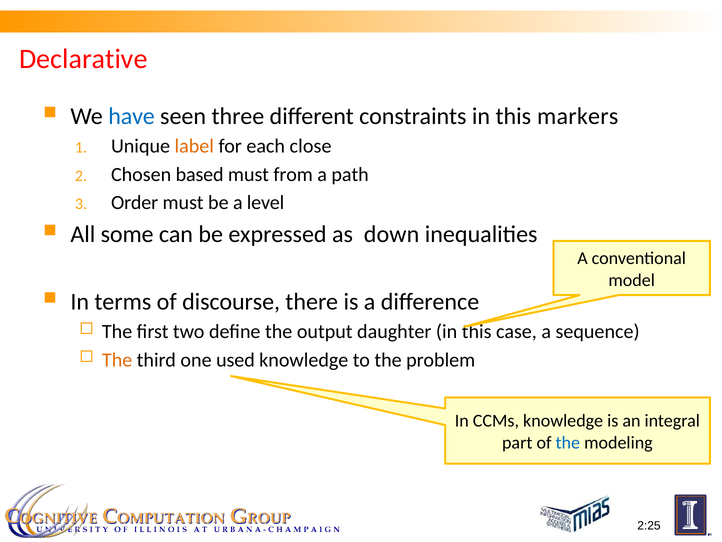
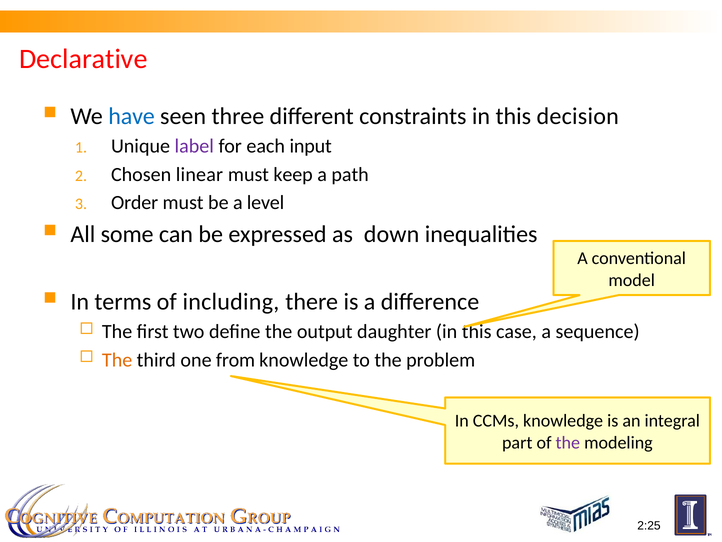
markers: markers -> decision
label colour: orange -> purple
close: close -> input
based: based -> linear
from: from -> keep
discourse: discourse -> including
used: used -> from
the at (568, 442) colour: blue -> purple
